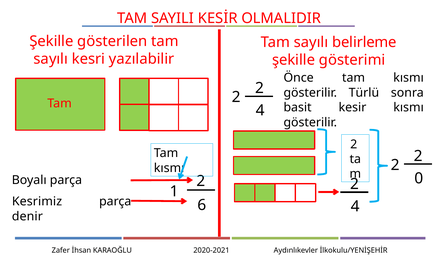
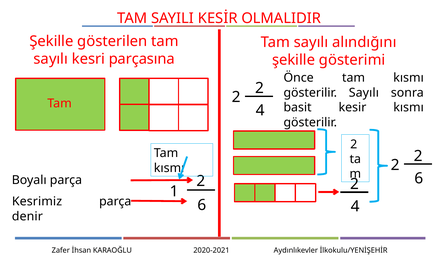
belirleme: belirleme -> alındığını
yazılabilir: yazılabilir -> parçasına
gösterilir Türlü: Türlü -> Sayılı
0 at (419, 179): 0 -> 6
